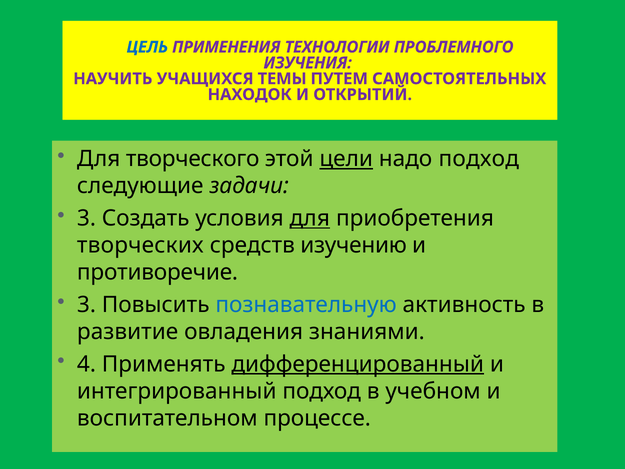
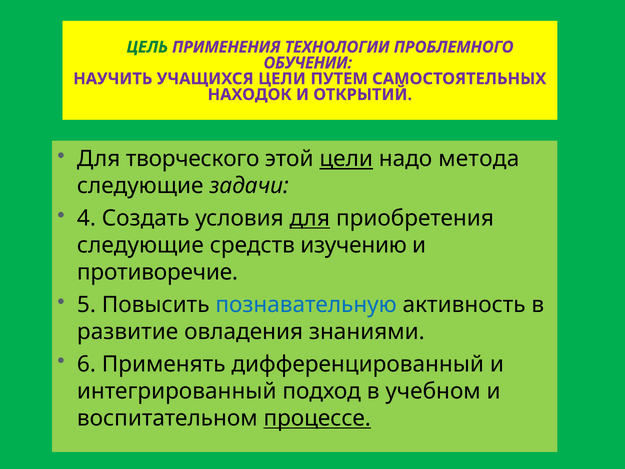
ЦЕЛЬ colour: blue -> green
ИЗУЧЕНИЯ: ИЗУЧЕНИЯ -> ОБУЧЕНИИ
УЧАЩИХСЯ ТЕМЫ: ТЕМЫ -> ЦЕЛИ
надо подход: подход -> метода
3 at (86, 218): 3 -> 4
творческих at (140, 245): творческих -> следующие
3 at (86, 305): 3 -> 5
4: 4 -> 6
дифференцированный underline: present -> none
процессе underline: none -> present
